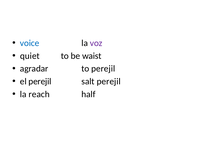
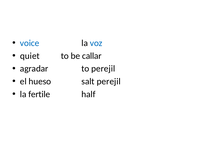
voz colour: purple -> blue
waist: waist -> callar
el perejil: perejil -> hueso
reach: reach -> fertile
